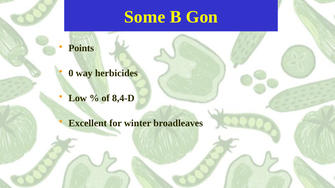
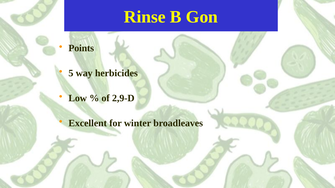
Some: Some -> Rinse
0: 0 -> 5
8,4-D: 8,4-D -> 2,9-D
